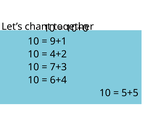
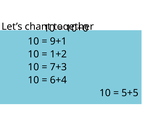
4+2: 4+2 -> 1+2
